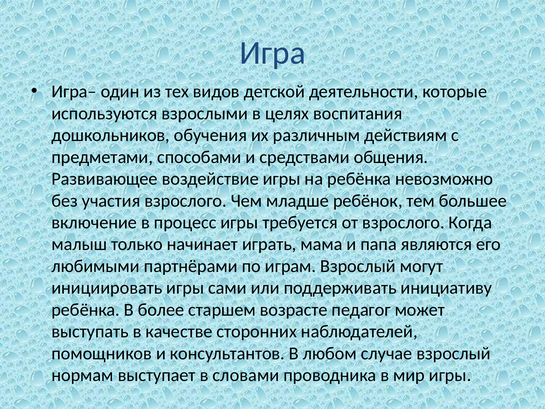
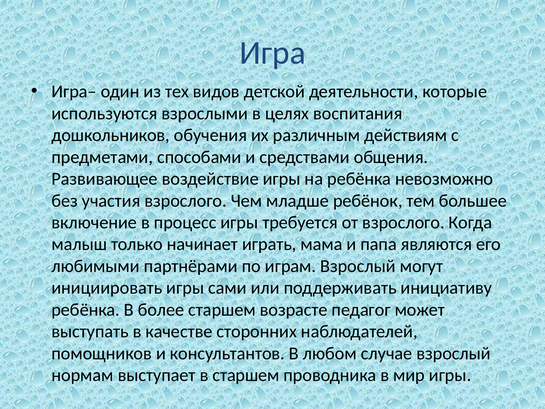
в словами: словами -> старшем
